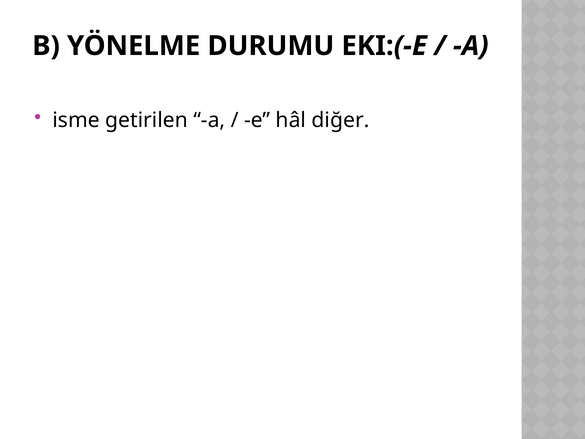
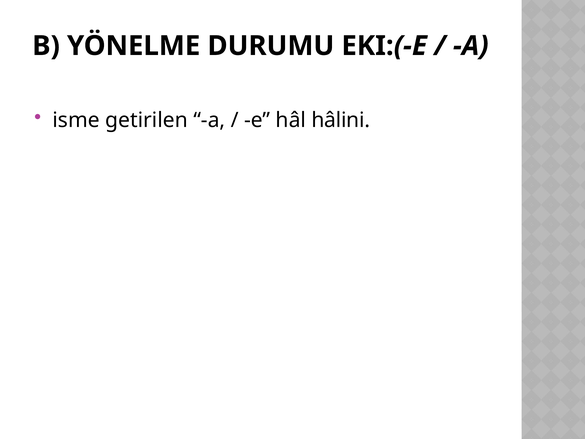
diğer: diğer -> hâlini
